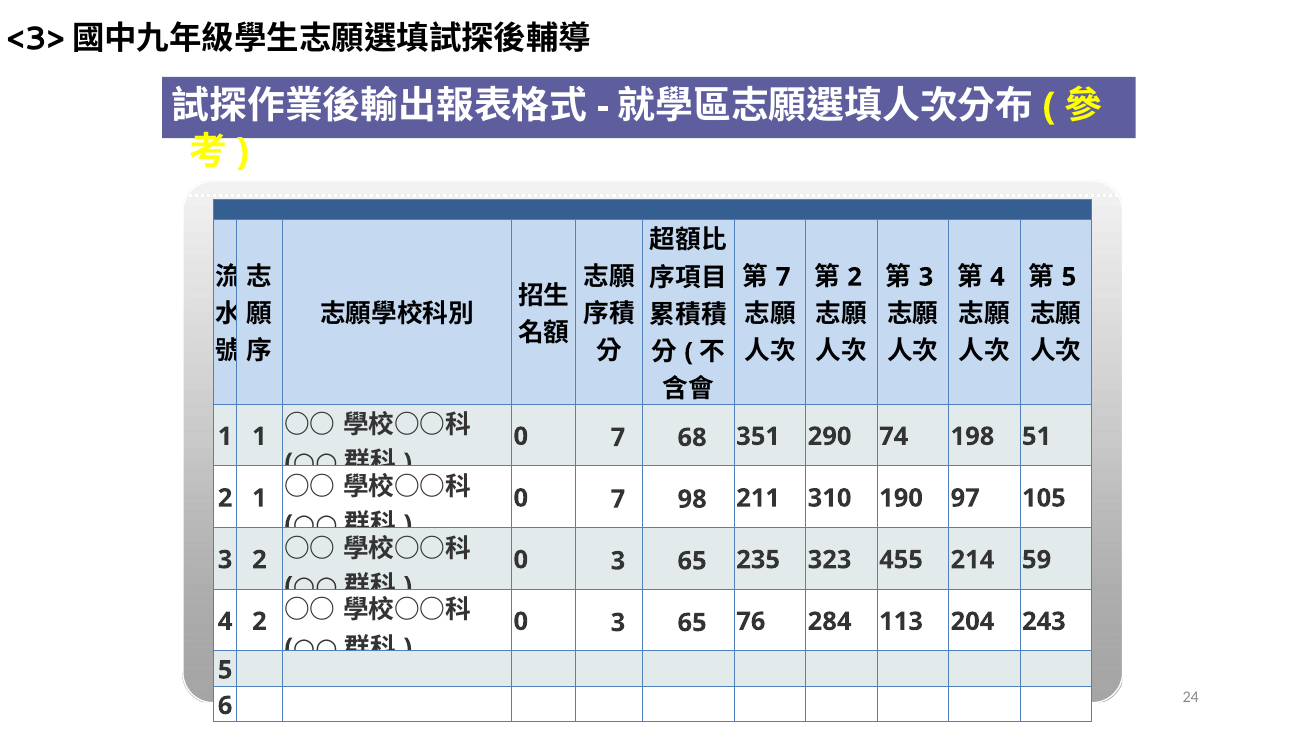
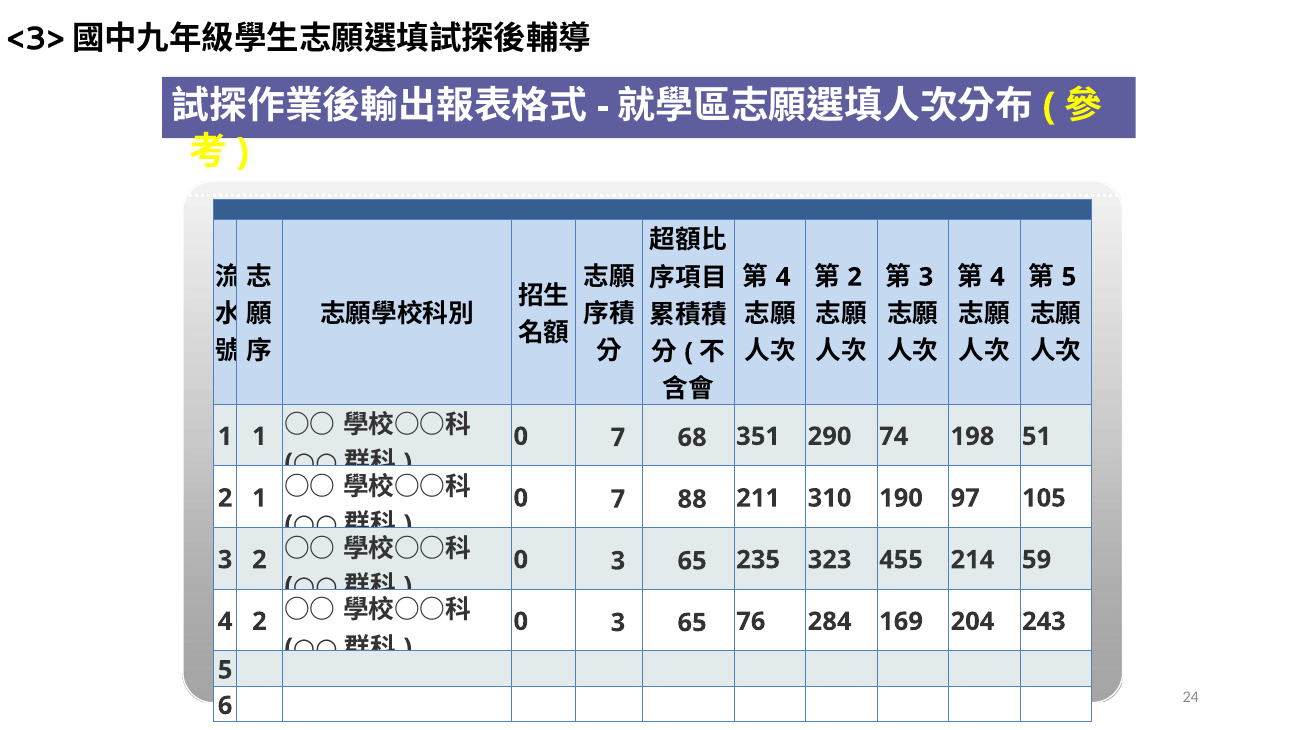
7 at (783, 277): 7 -> 4
98: 98 -> 88
113: 113 -> 169
